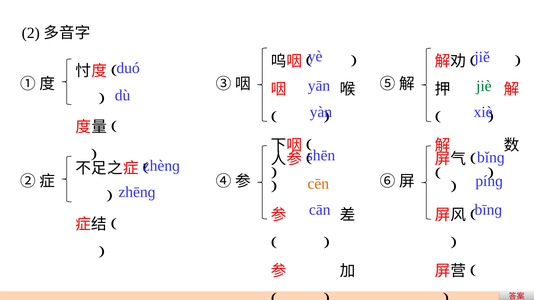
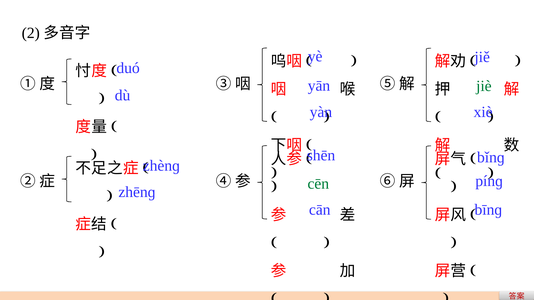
cēn colour: orange -> green
